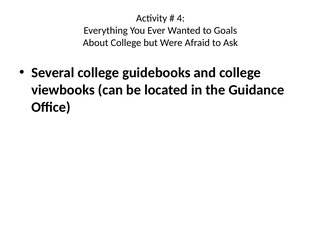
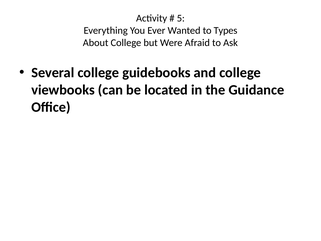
4: 4 -> 5
Goals: Goals -> Types
